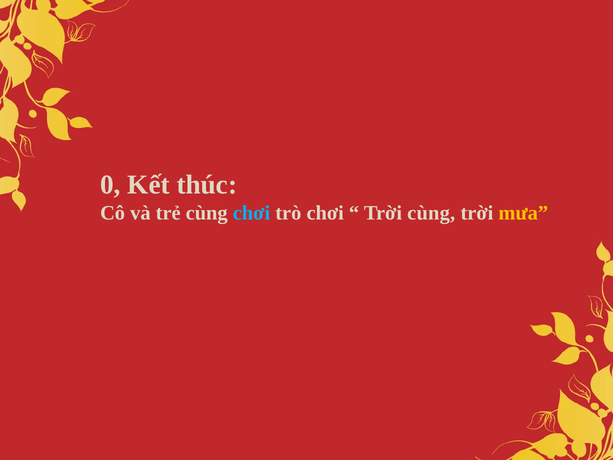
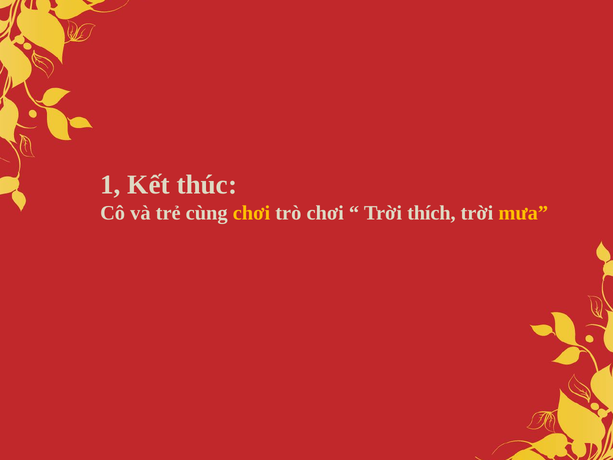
0: 0 -> 1
chơi at (251, 213) colour: light blue -> yellow
Trời cùng: cùng -> thích
